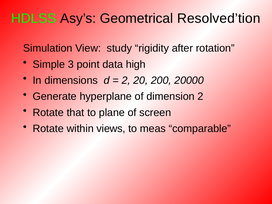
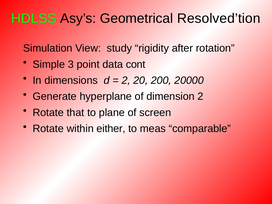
high: high -> cont
views: views -> either
